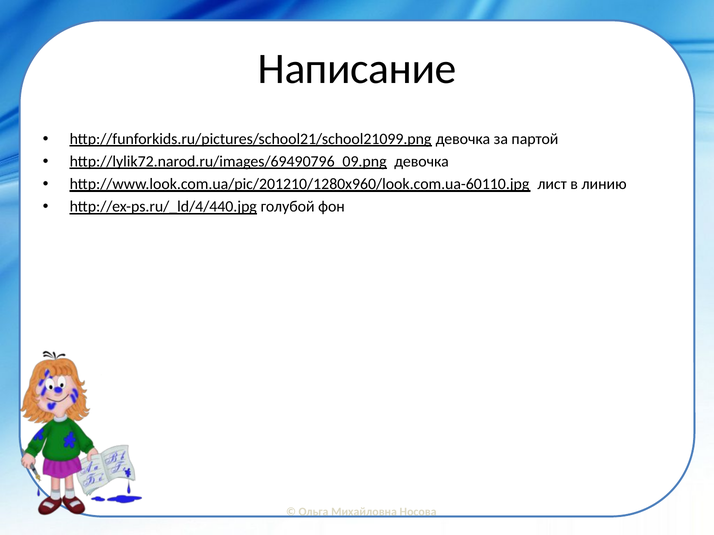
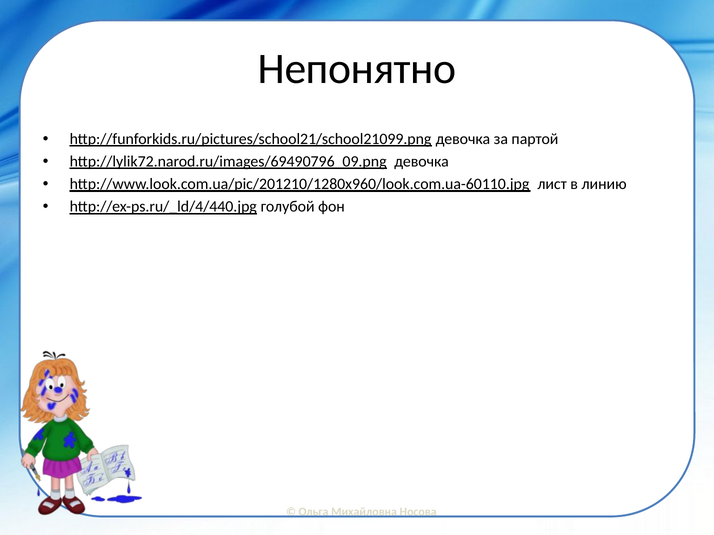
Написание: Написание -> Непонятно
